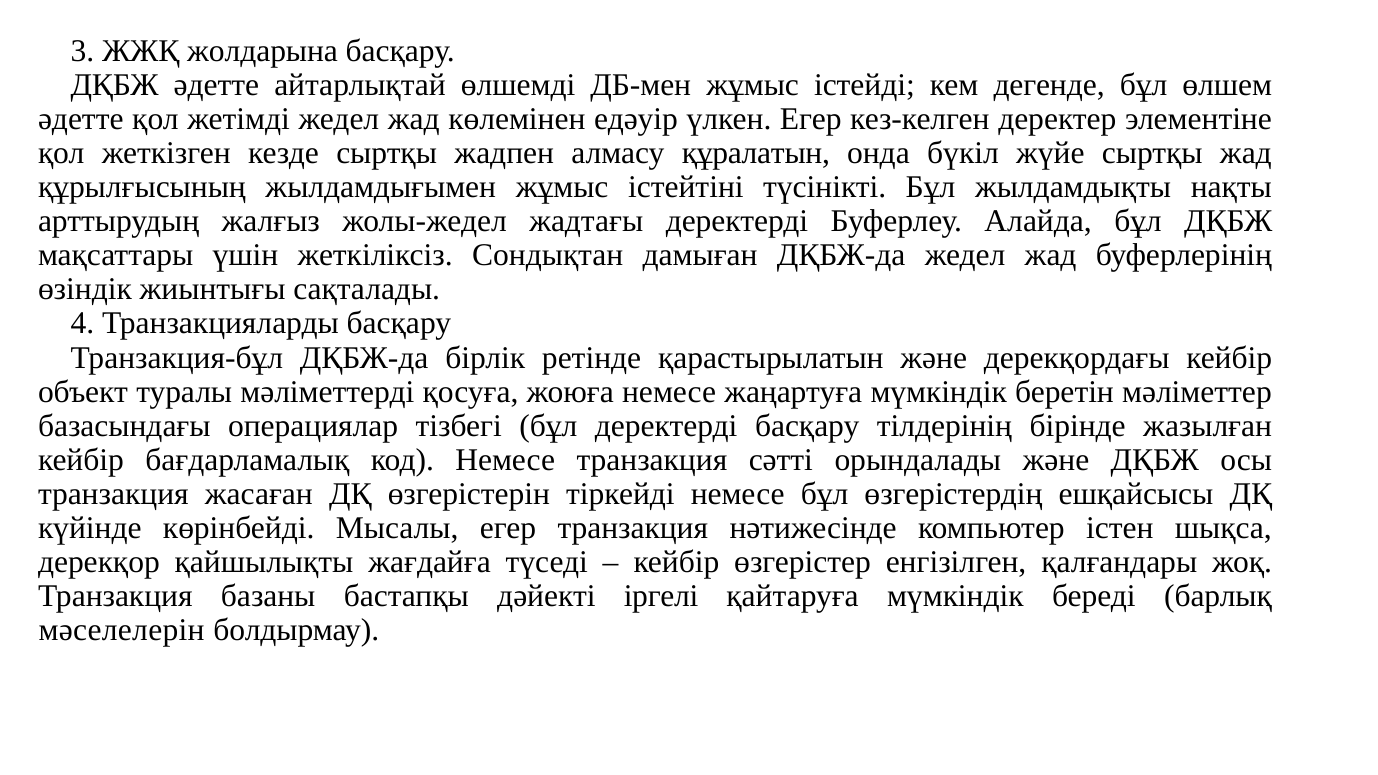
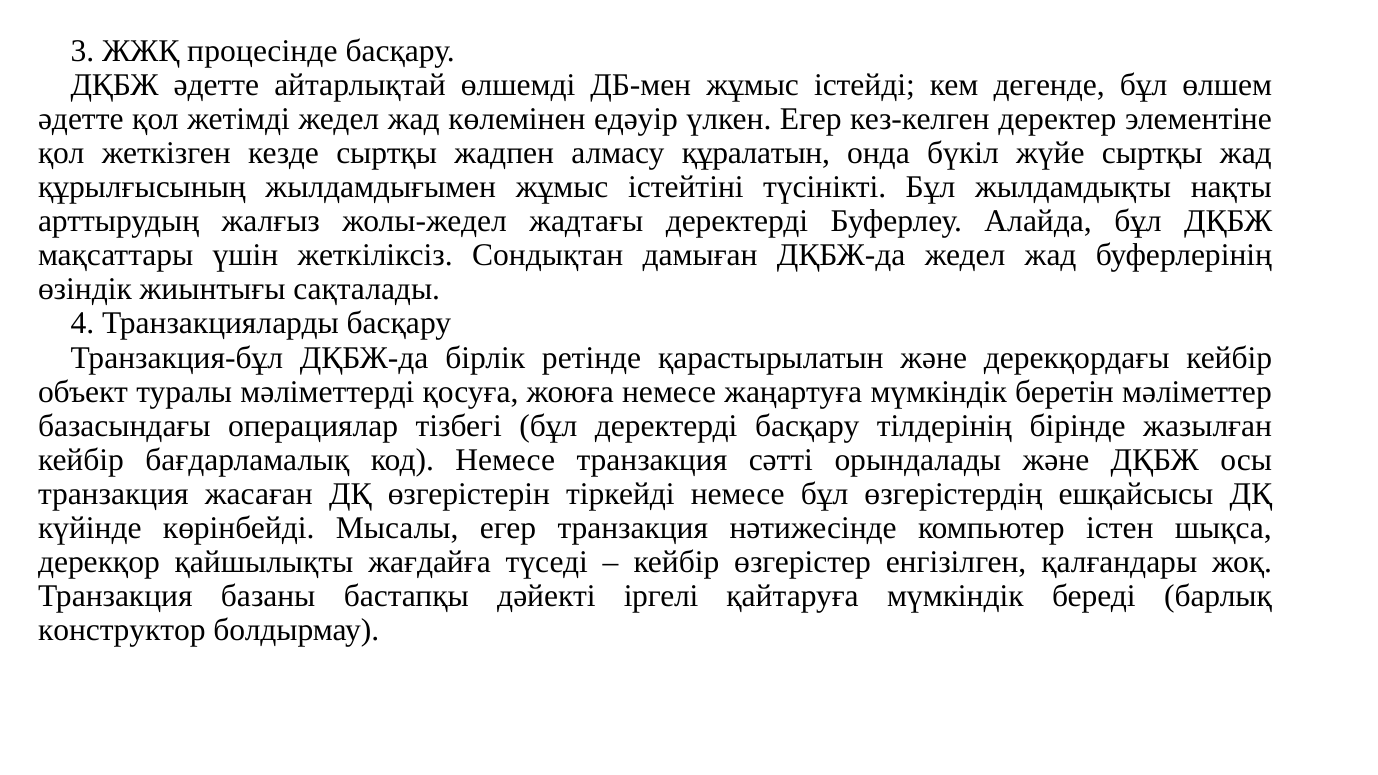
жолдарына: жолдарына -> процесінде
мәселелерін: мәселелерін -> конструктор
